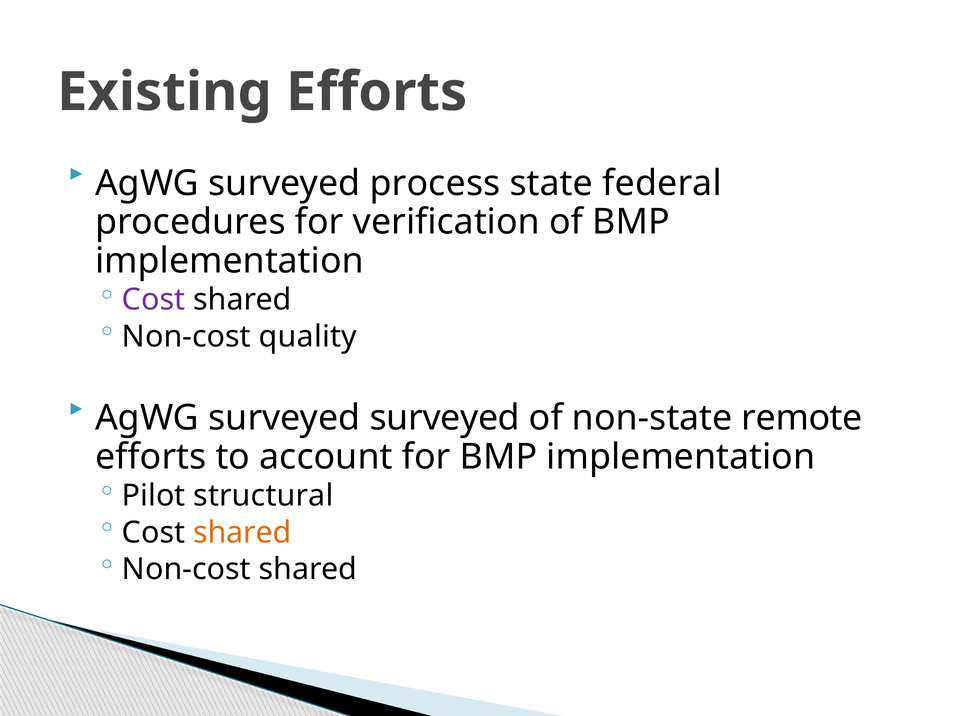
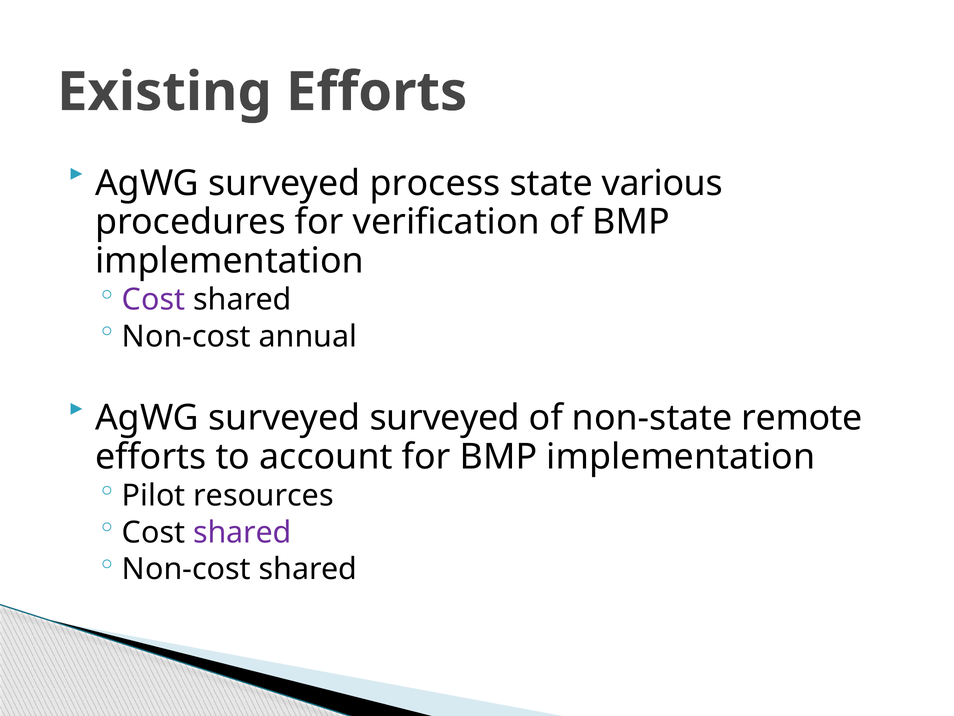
federal: federal -> various
quality: quality -> annual
structural: structural -> resources
shared at (242, 532) colour: orange -> purple
